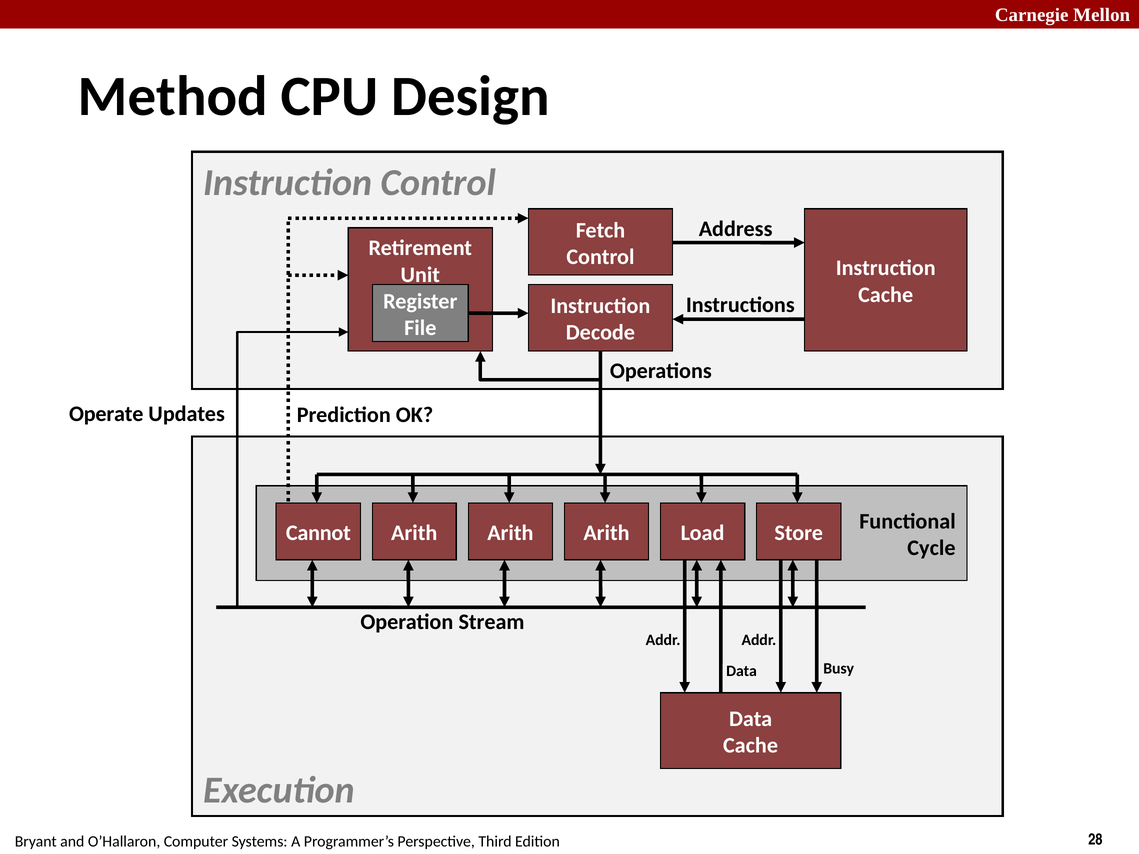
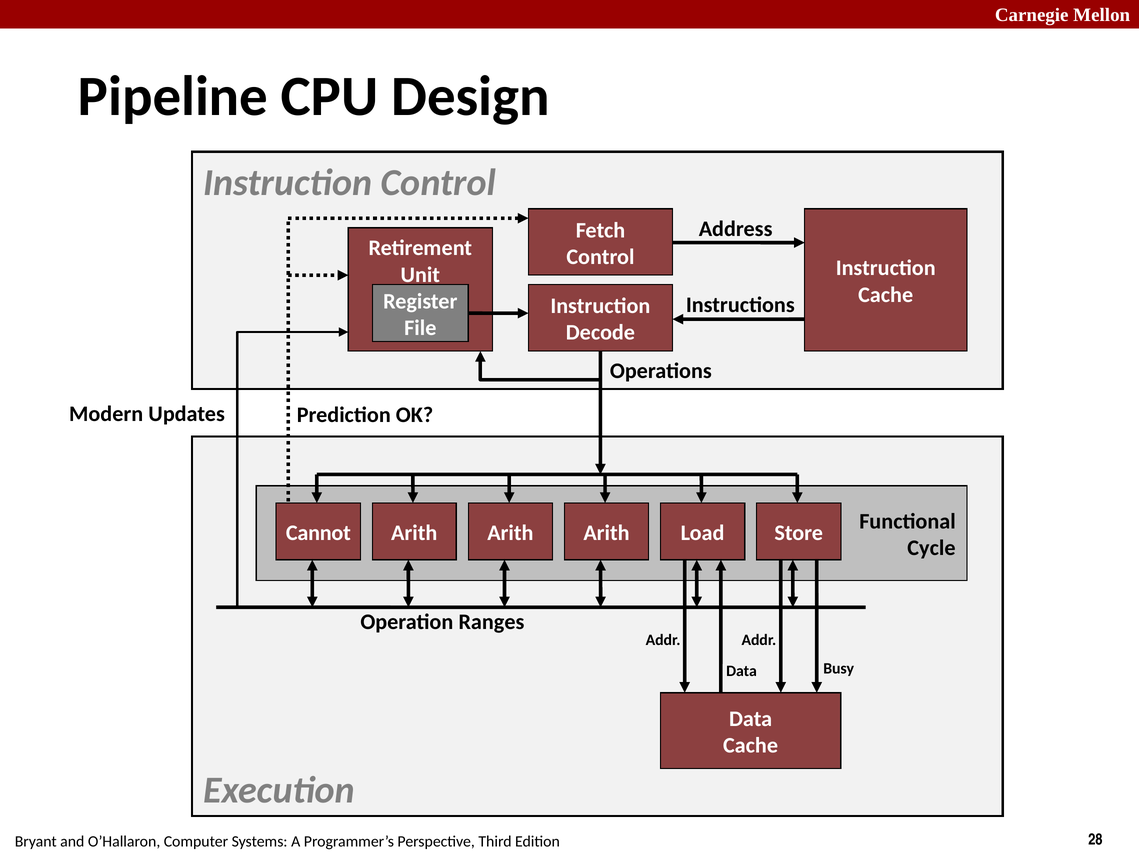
Method: Method -> Pipeline
Operate: Operate -> Modern
Stream: Stream -> Ranges
